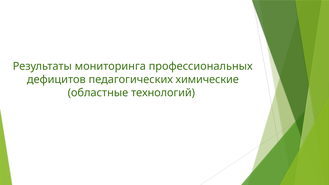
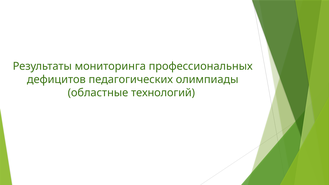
химические: химические -> олимпиады
